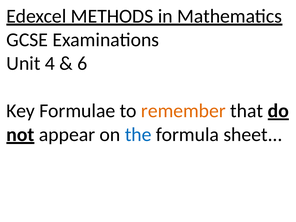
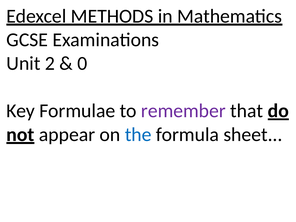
4: 4 -> 2
6: 6 -> 0
remember colour: orange -> purple
